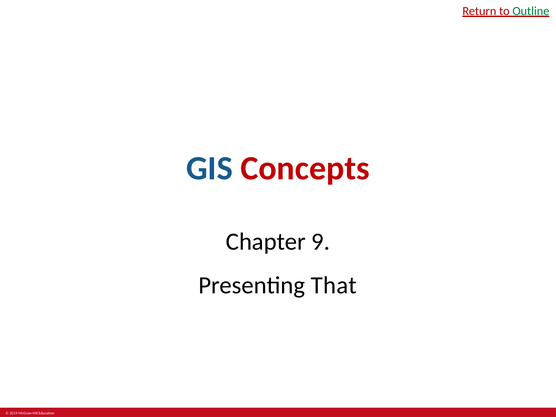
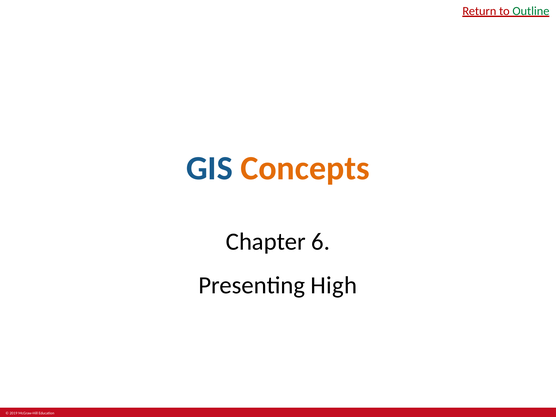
Concepts colour: red -> orange
9: 9 -> 6
That: That -> High
